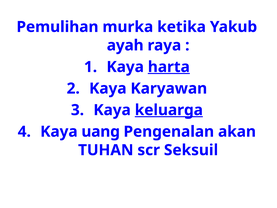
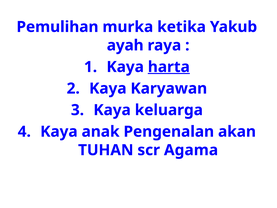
keluarga underline: present -> none
uang: uang -> anak
Seksuil: Seksuil -> Agama
